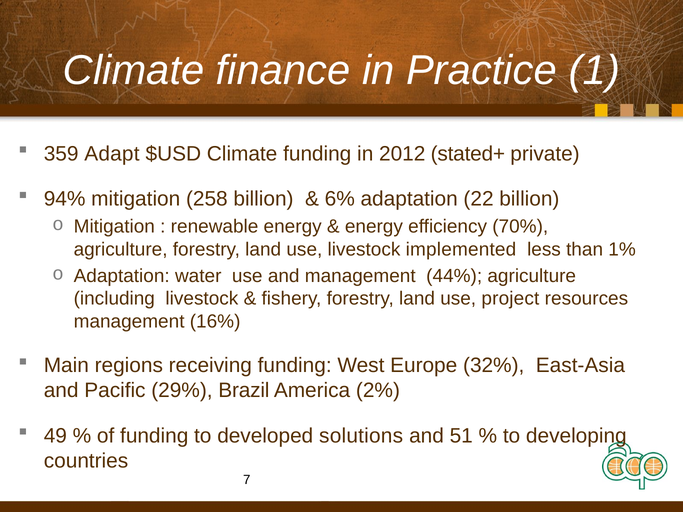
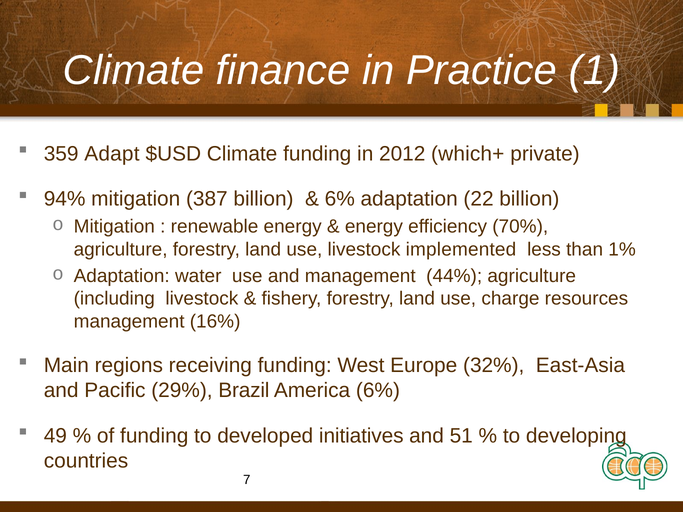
stated+: stated+ -> which+
258: 258 -> 387
project: project -> charge
America 2%: 2% -> 6%
solutions: solutions -> initiatives
